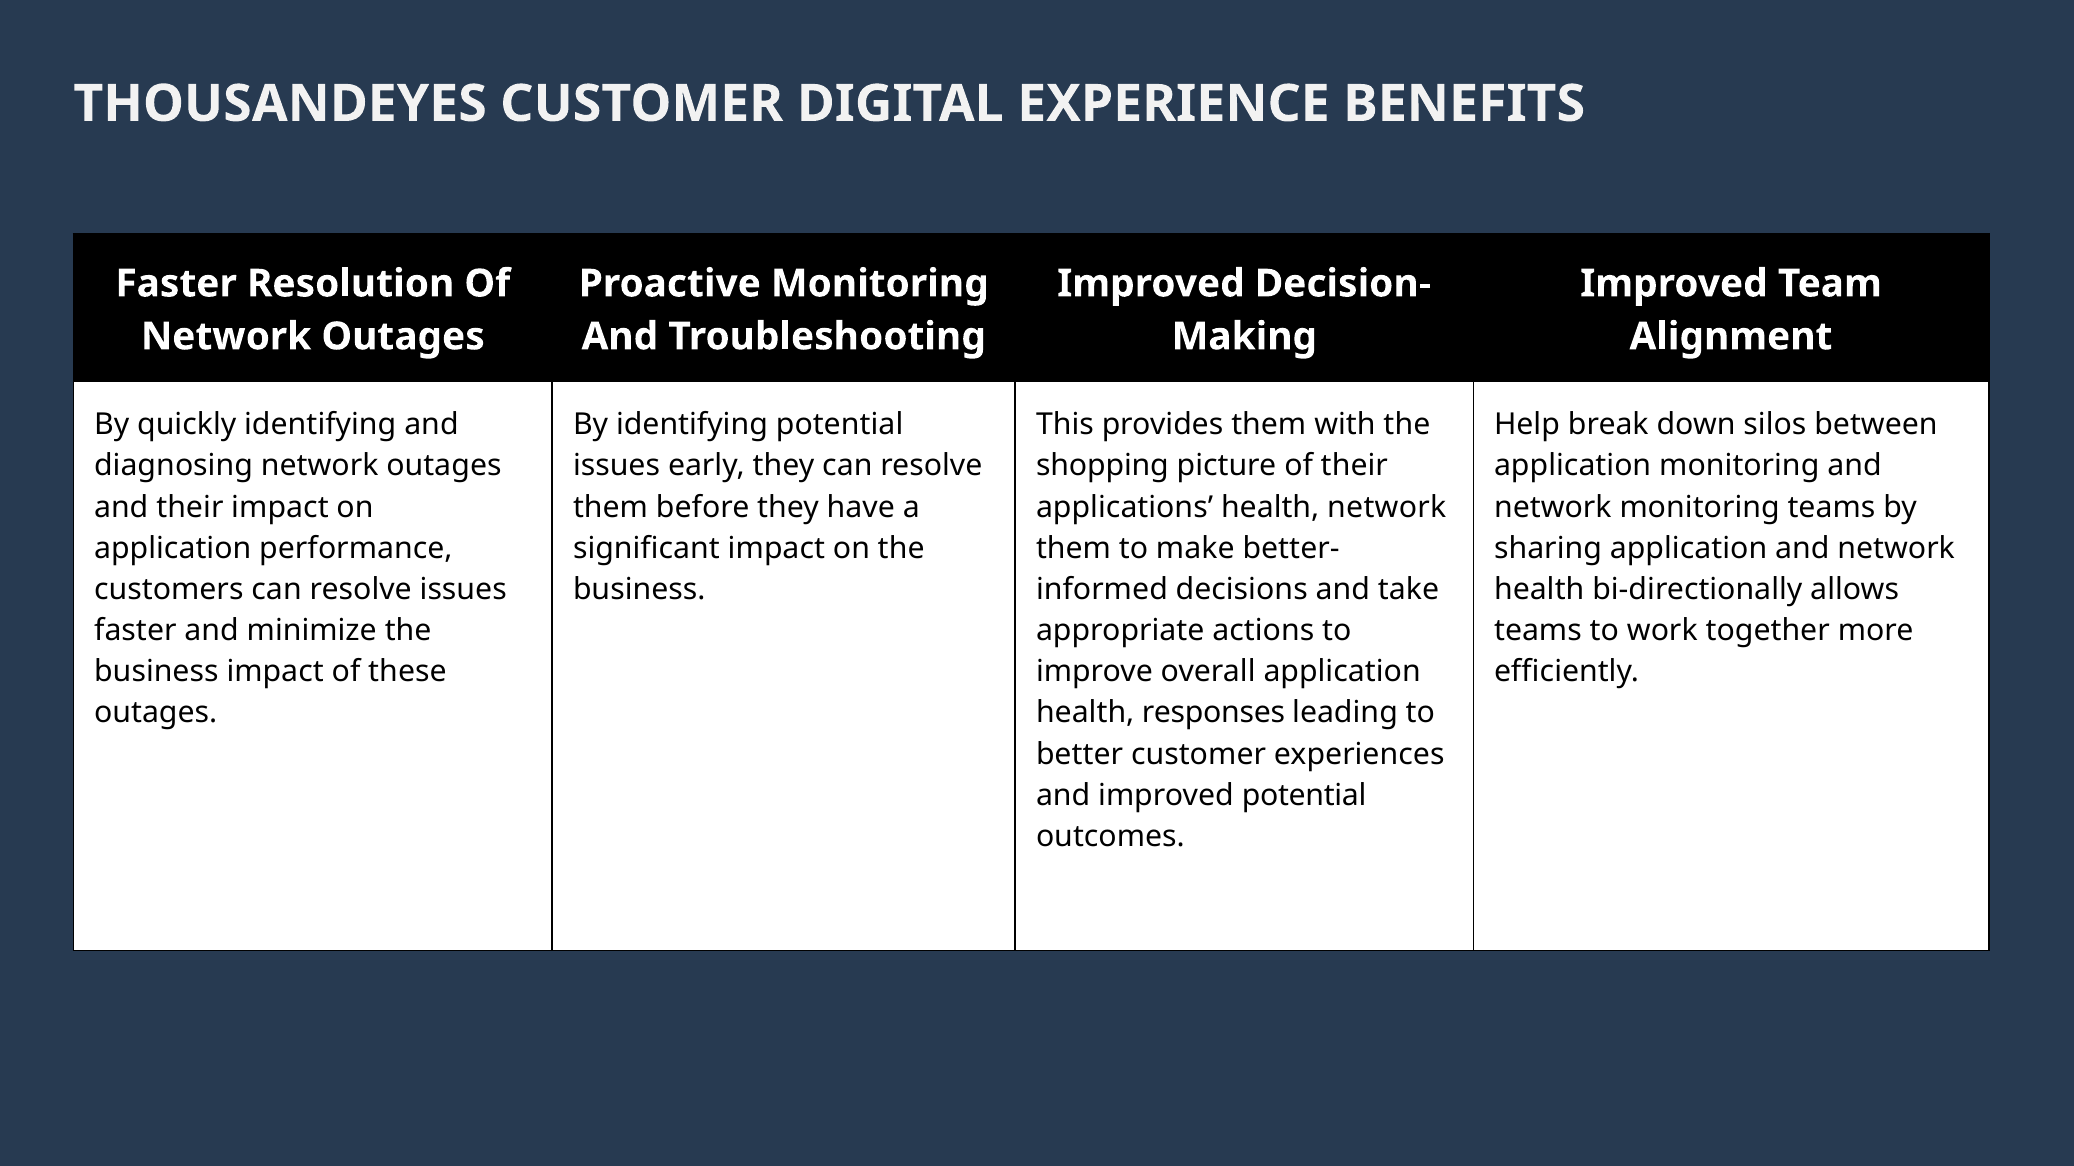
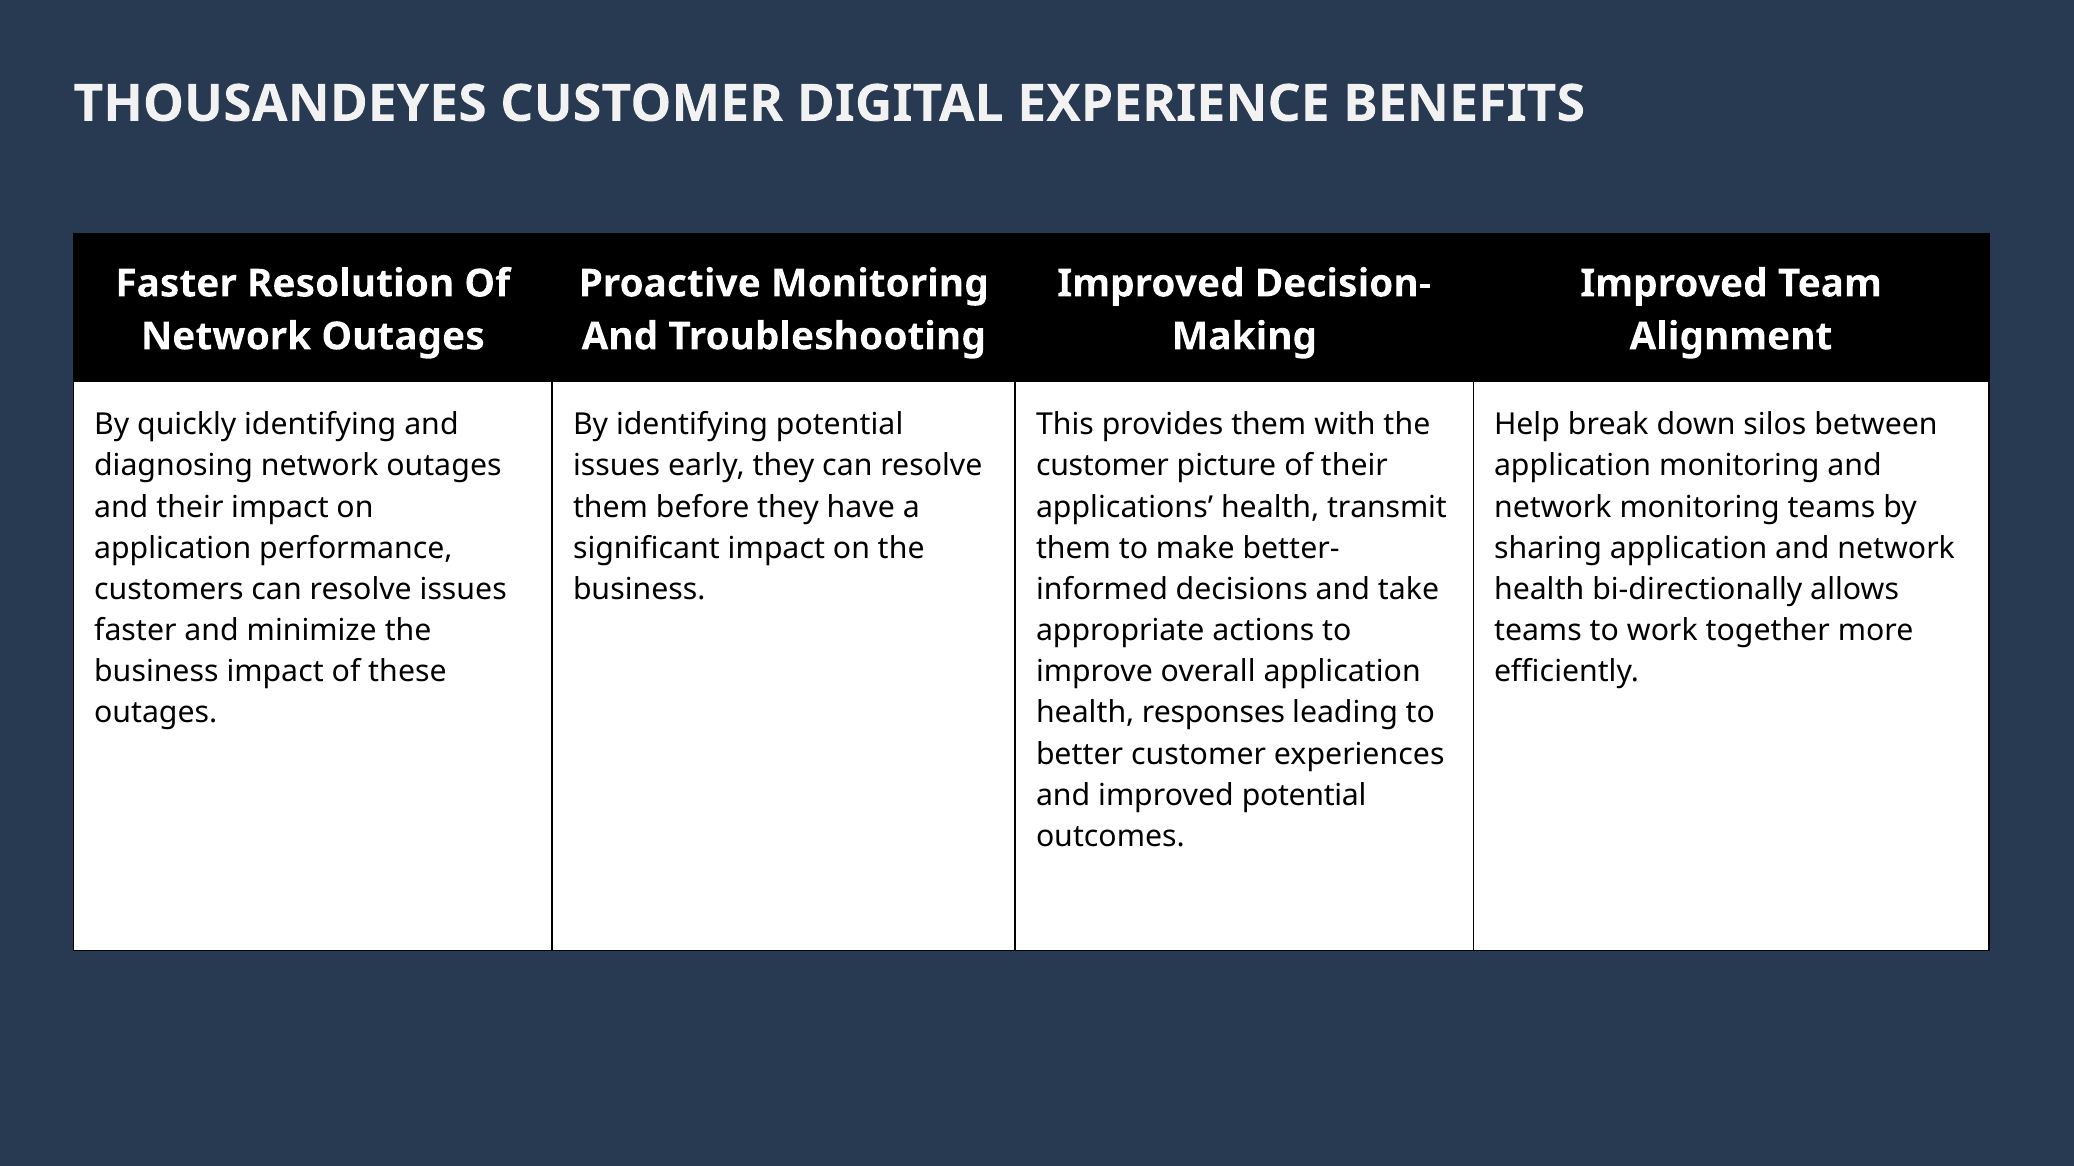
shopping at (1102, 466): shopping -> customer
health network: network -> transmit
